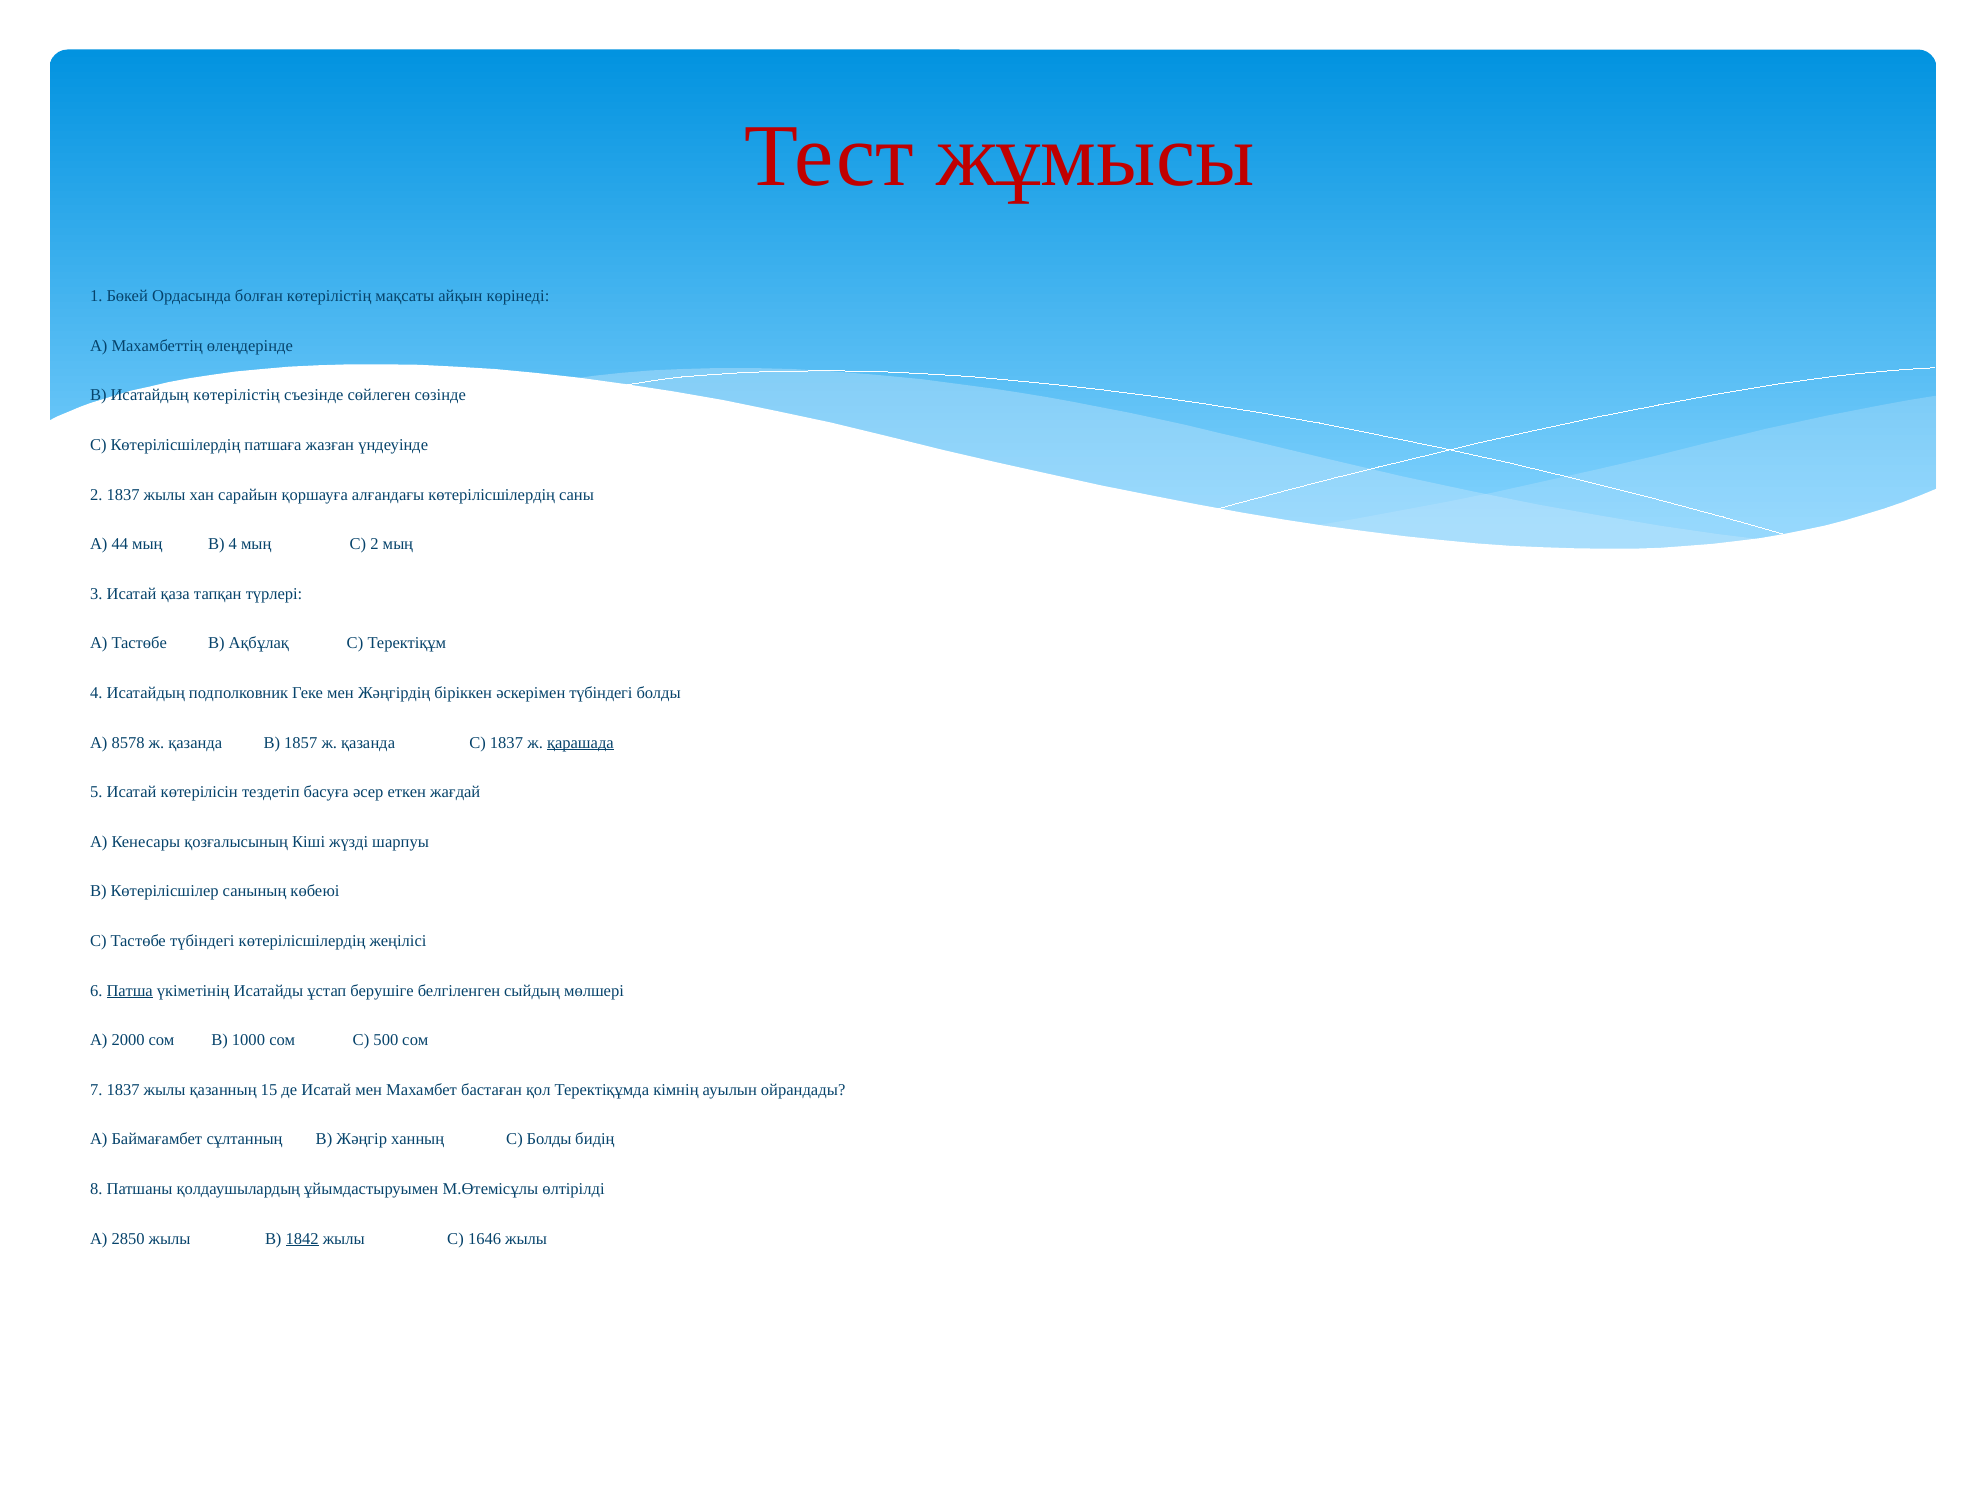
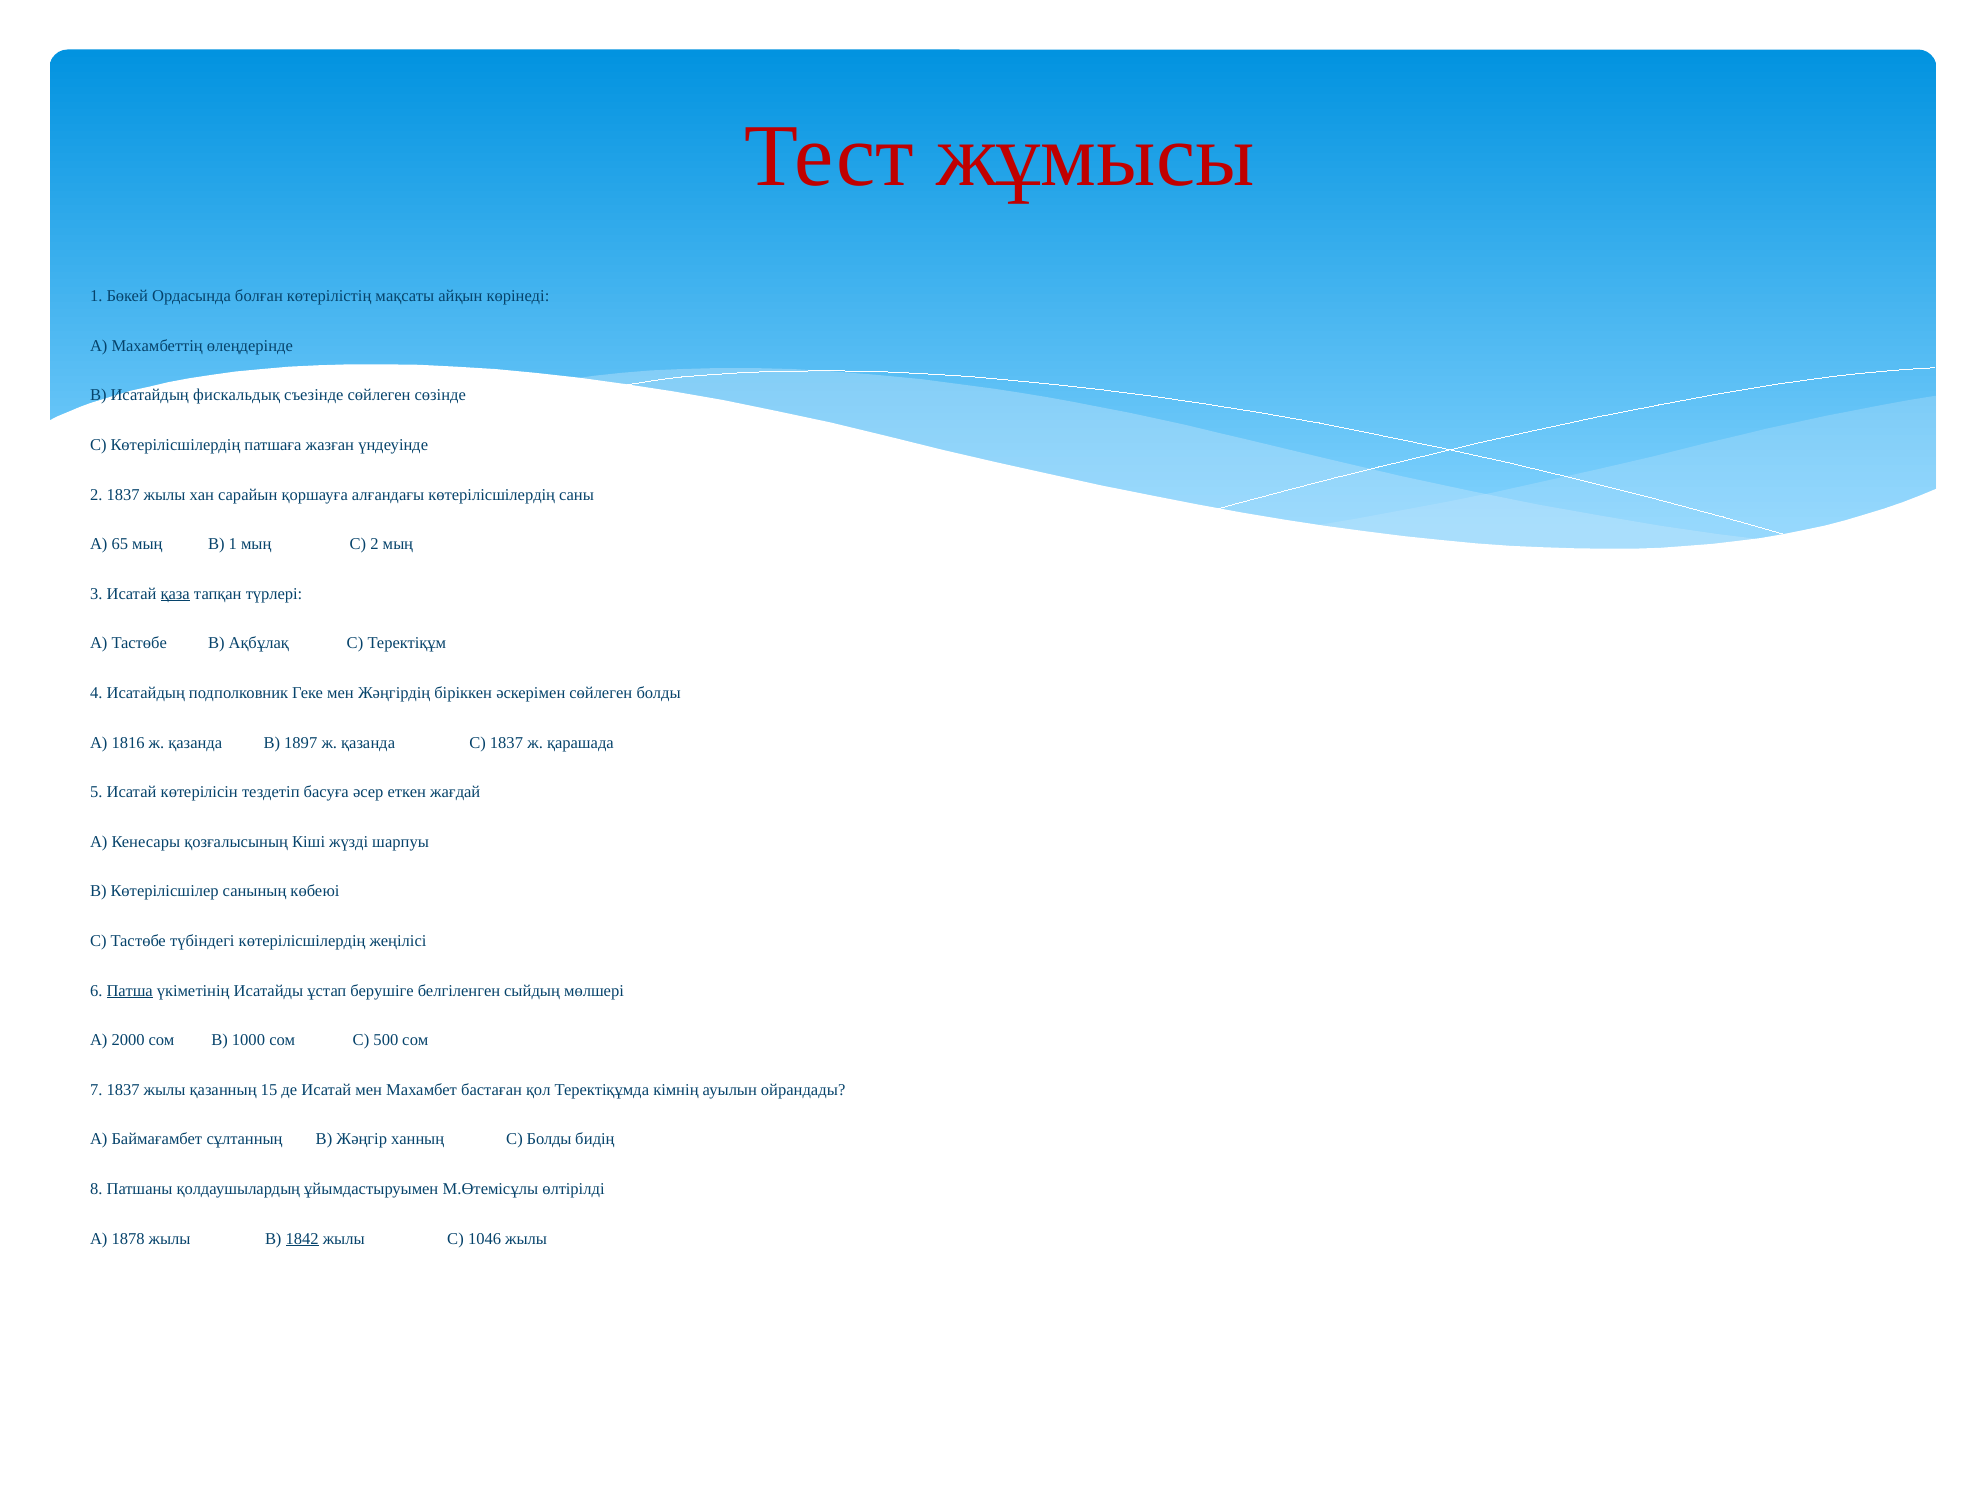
Исатайдың көтерілістің: көтерілістің -> фискальдық
44: 44 -> 65
В 4: 4 -> 1
қаза underline: none -> present
әскерімен түбіндегі: түбіндегі -> сөйлеген
8578: 8578 -> 1816
1857: 1857 -> 1897
қарашада underline: present -> none
2850: 2850 -> 1878
1646: 1646 -> 1046
